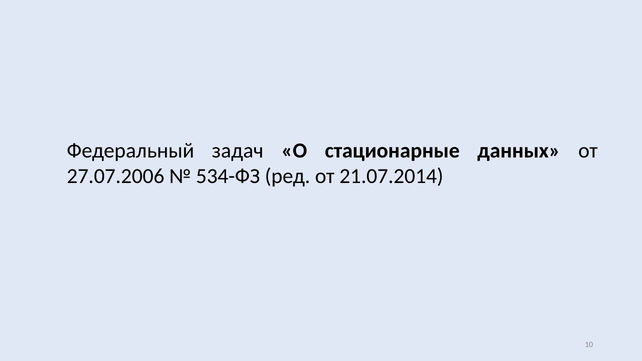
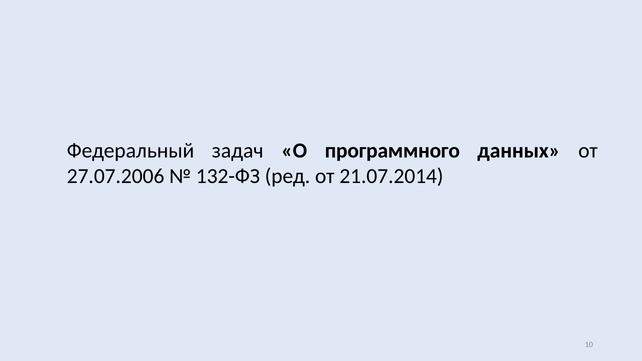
стационарные: стационарные -> программного
534-ФЗ: 534-ФЗ -> 132-ФЗ
